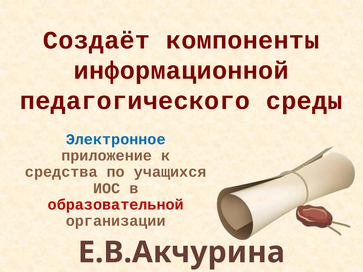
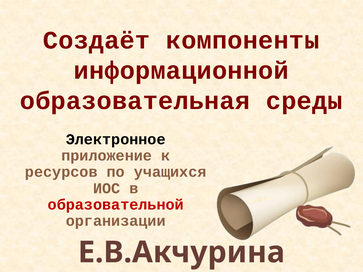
педагогического: педагогического -> образовательная
Электронное colour: blue -> black
средства: средства -> ресурсов
